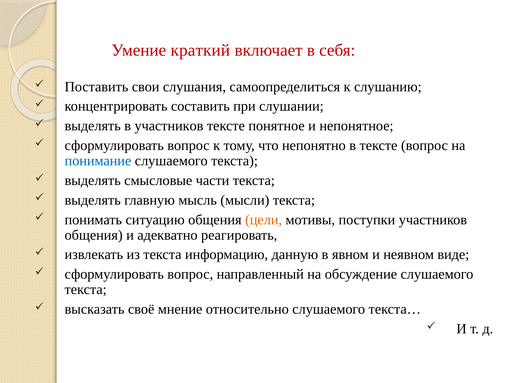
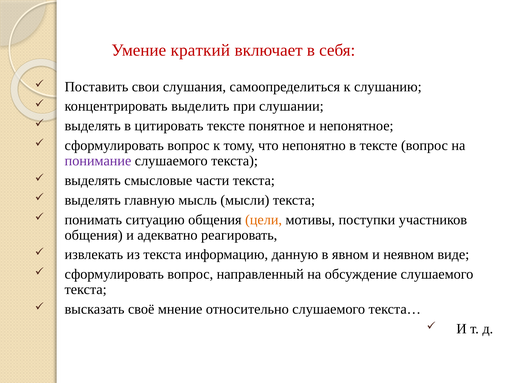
составить: составить -> выделить
в участников: участников -> цитировать
понимание colour: blue -> purple
